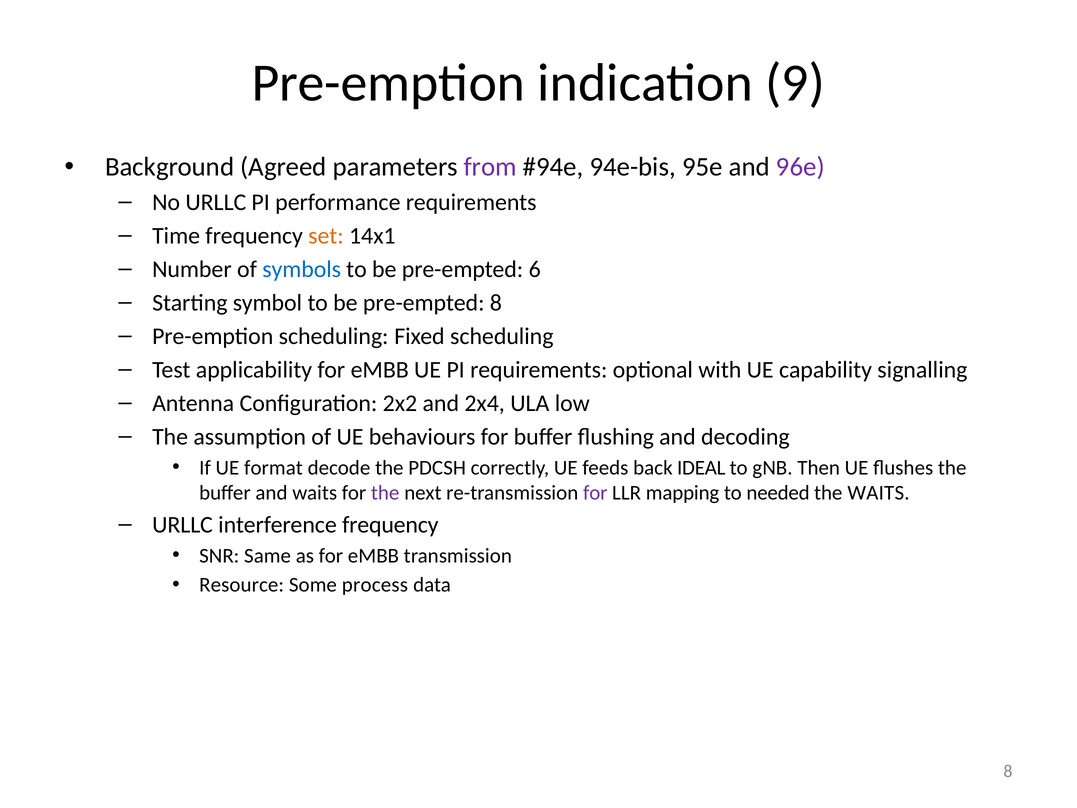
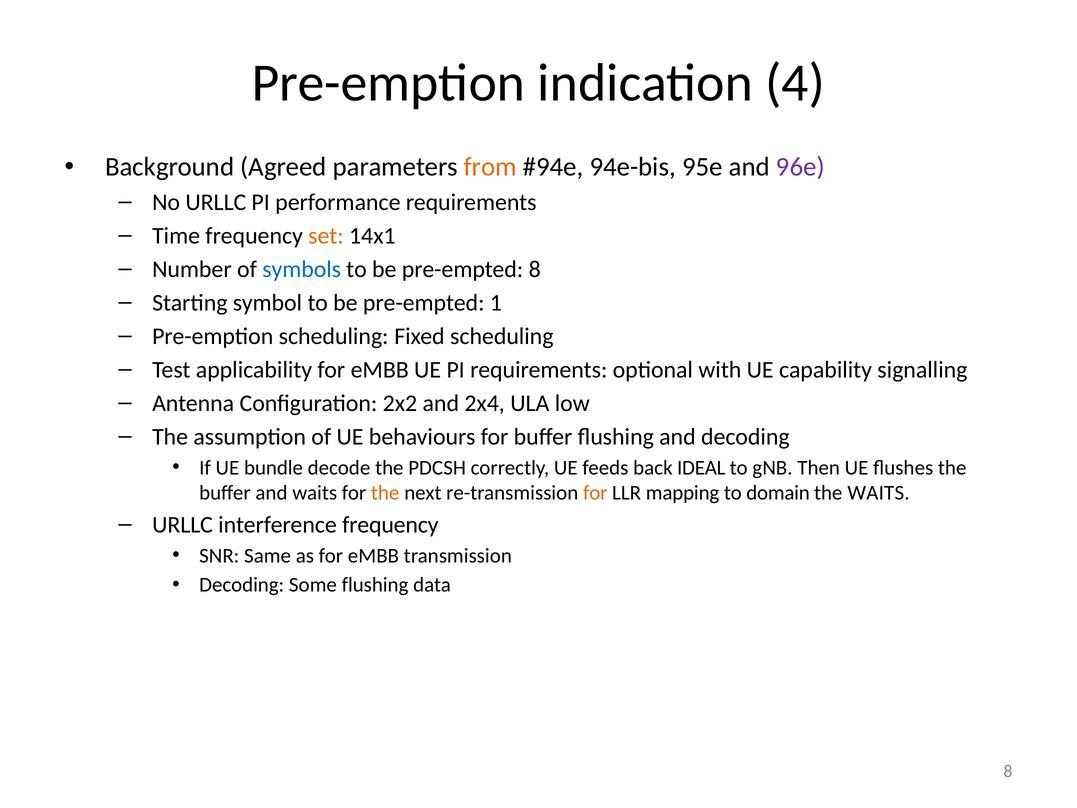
9: 9 -> 4
from colour: purple -> orange
pre-empted 6: 6 -> 8
pre-empted 8: 8 -> 1
format: format -> bundle
the at (385, 493) colour: purple -> orange
for at (595, 493) colour: purple -> orange
needed: needed -> domain
Resource at (242, 585): Resource -> Decoding
Some process: process -> flushing
